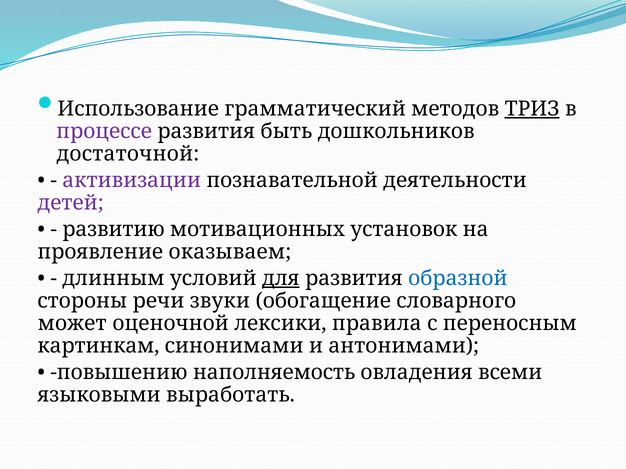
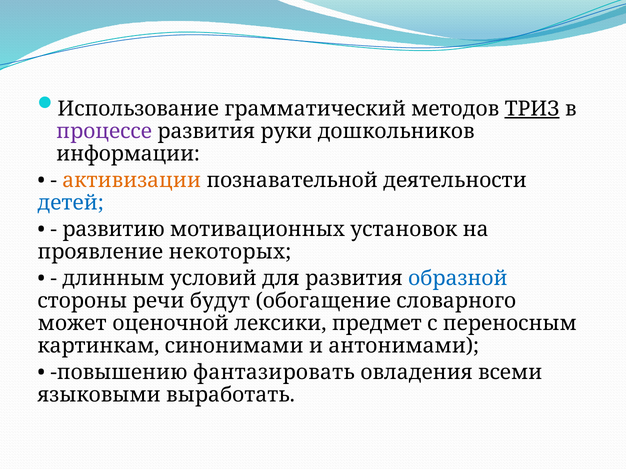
быть: быть -> руки
достаточной: достаточной -> информации
активизации colour: purple -> orange
детей colour: purple -> blue
оказываем: оказываем -> некоторых
для underline: present -> none
звуки: звуки -> будут
правила: правила -> предмет
наполняемость: наполняемость -> фантазировать
